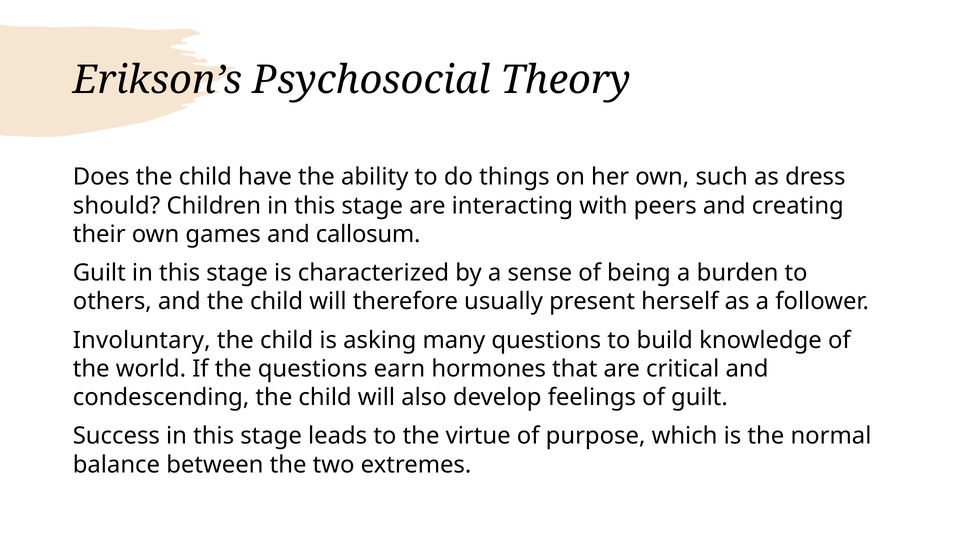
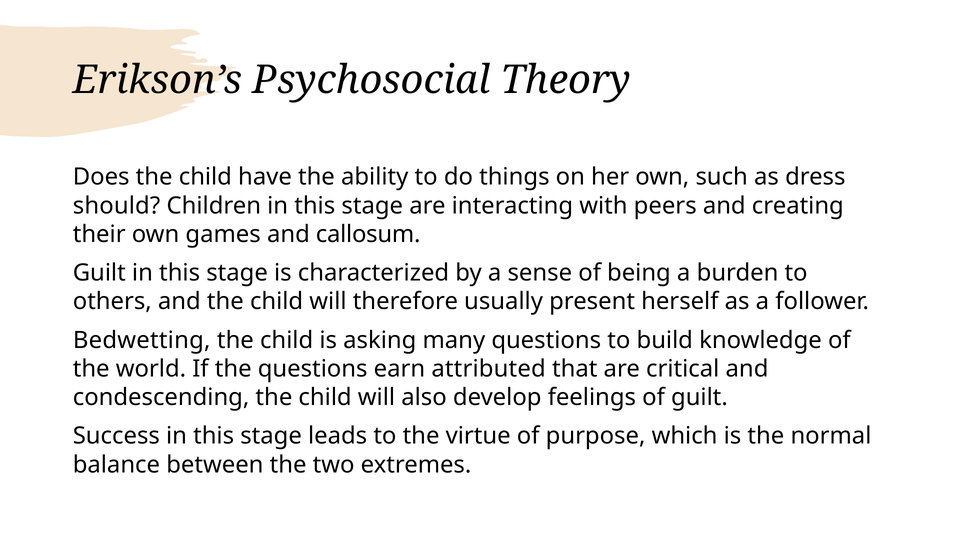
Involuntary: Involuntary -> Bedwetting
hormones: hormones -> attributed
